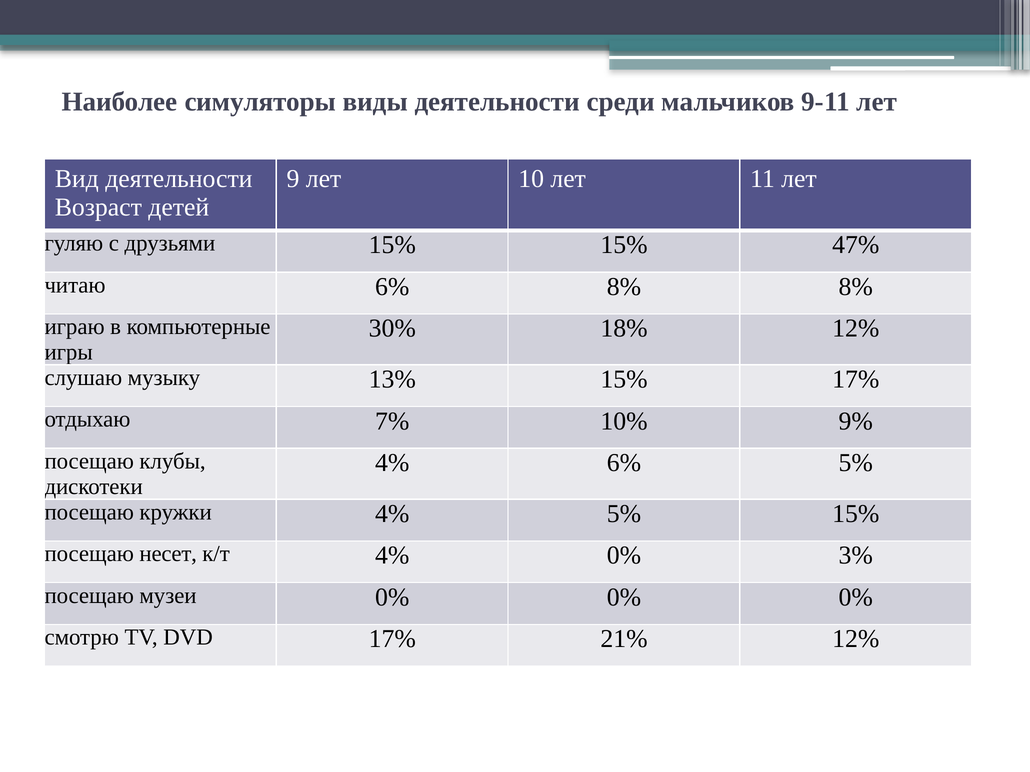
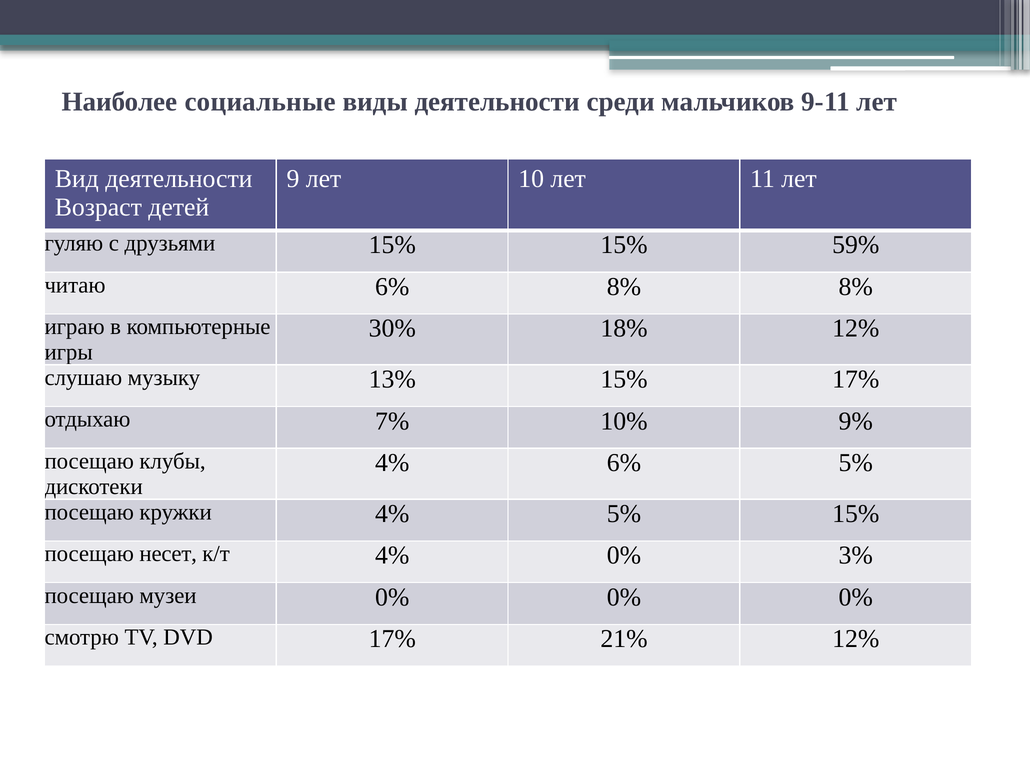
симуляторы: симуляторы -> социальные
47%: 47% -> 59%
